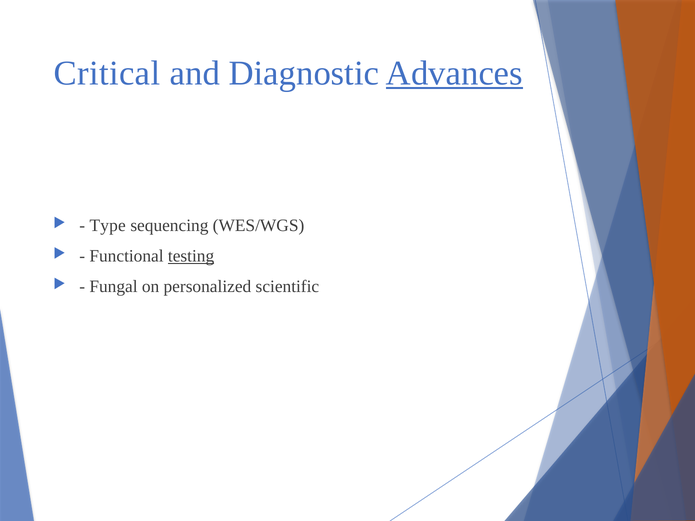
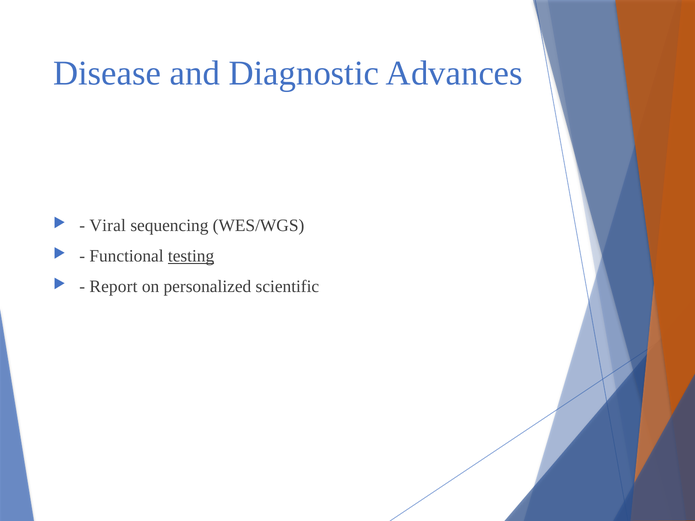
Critical: Critical -> Disease
Advances underline: present -> none
Type: Type -> Viral
Fungal: Fungal -> Report
